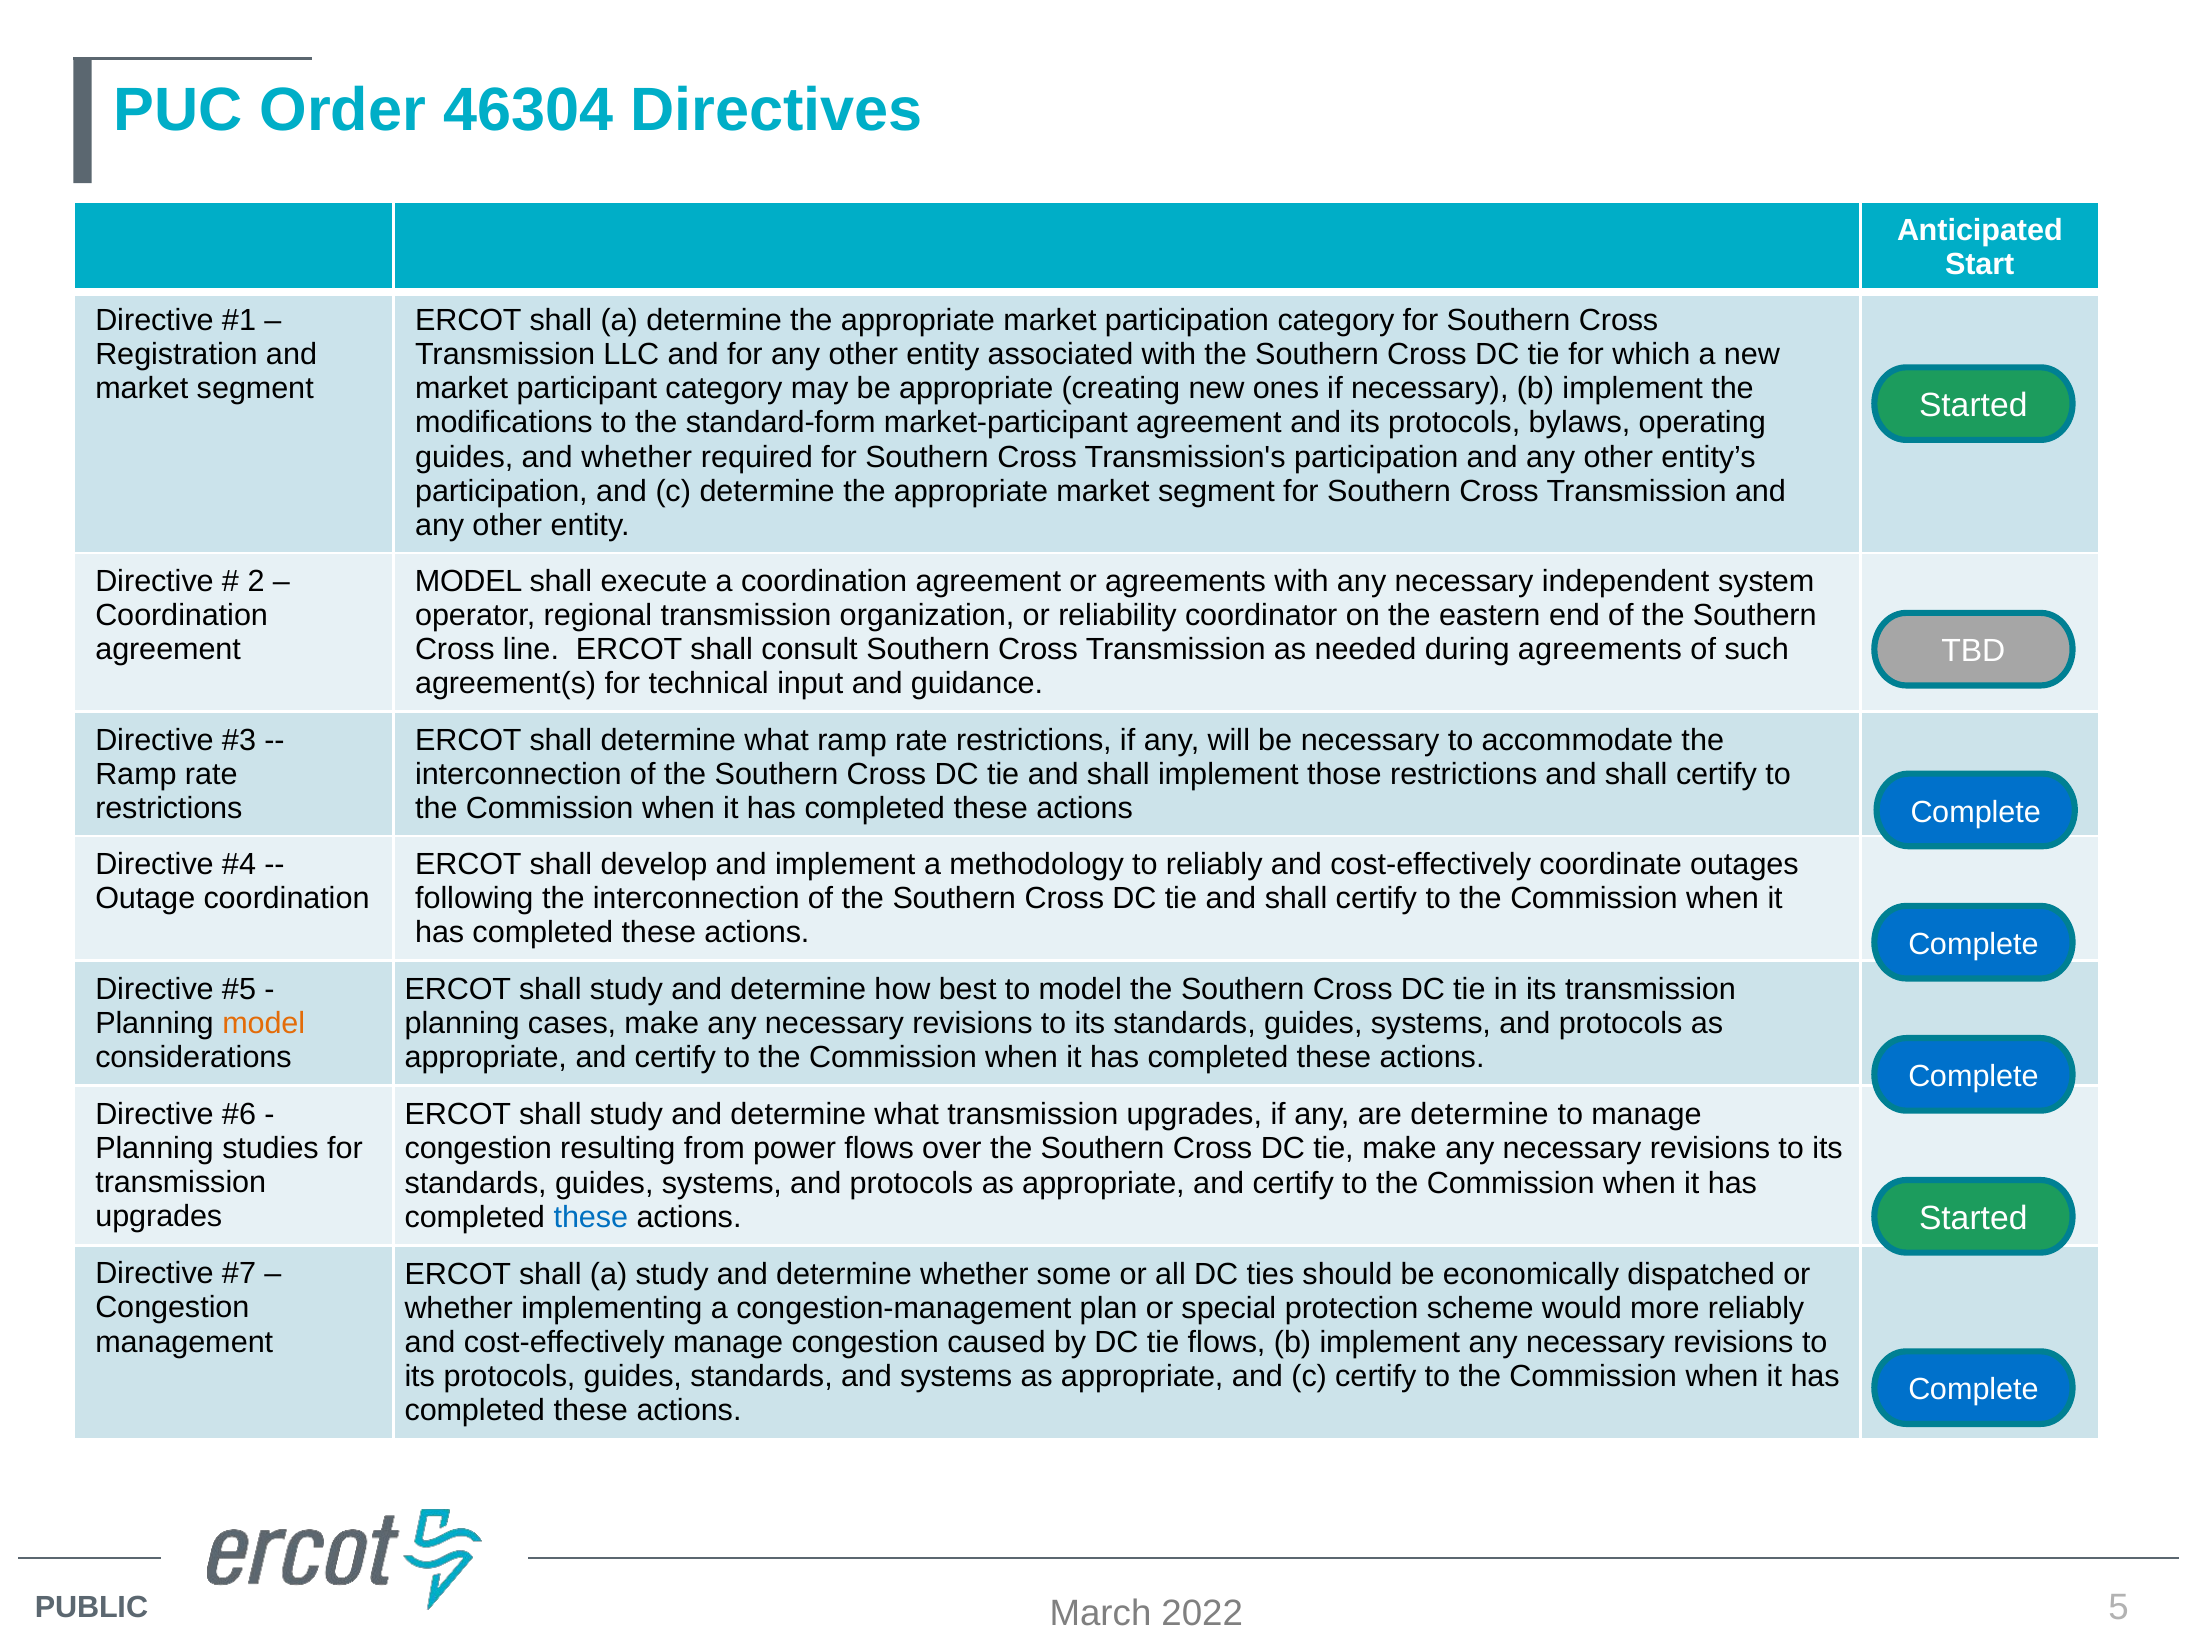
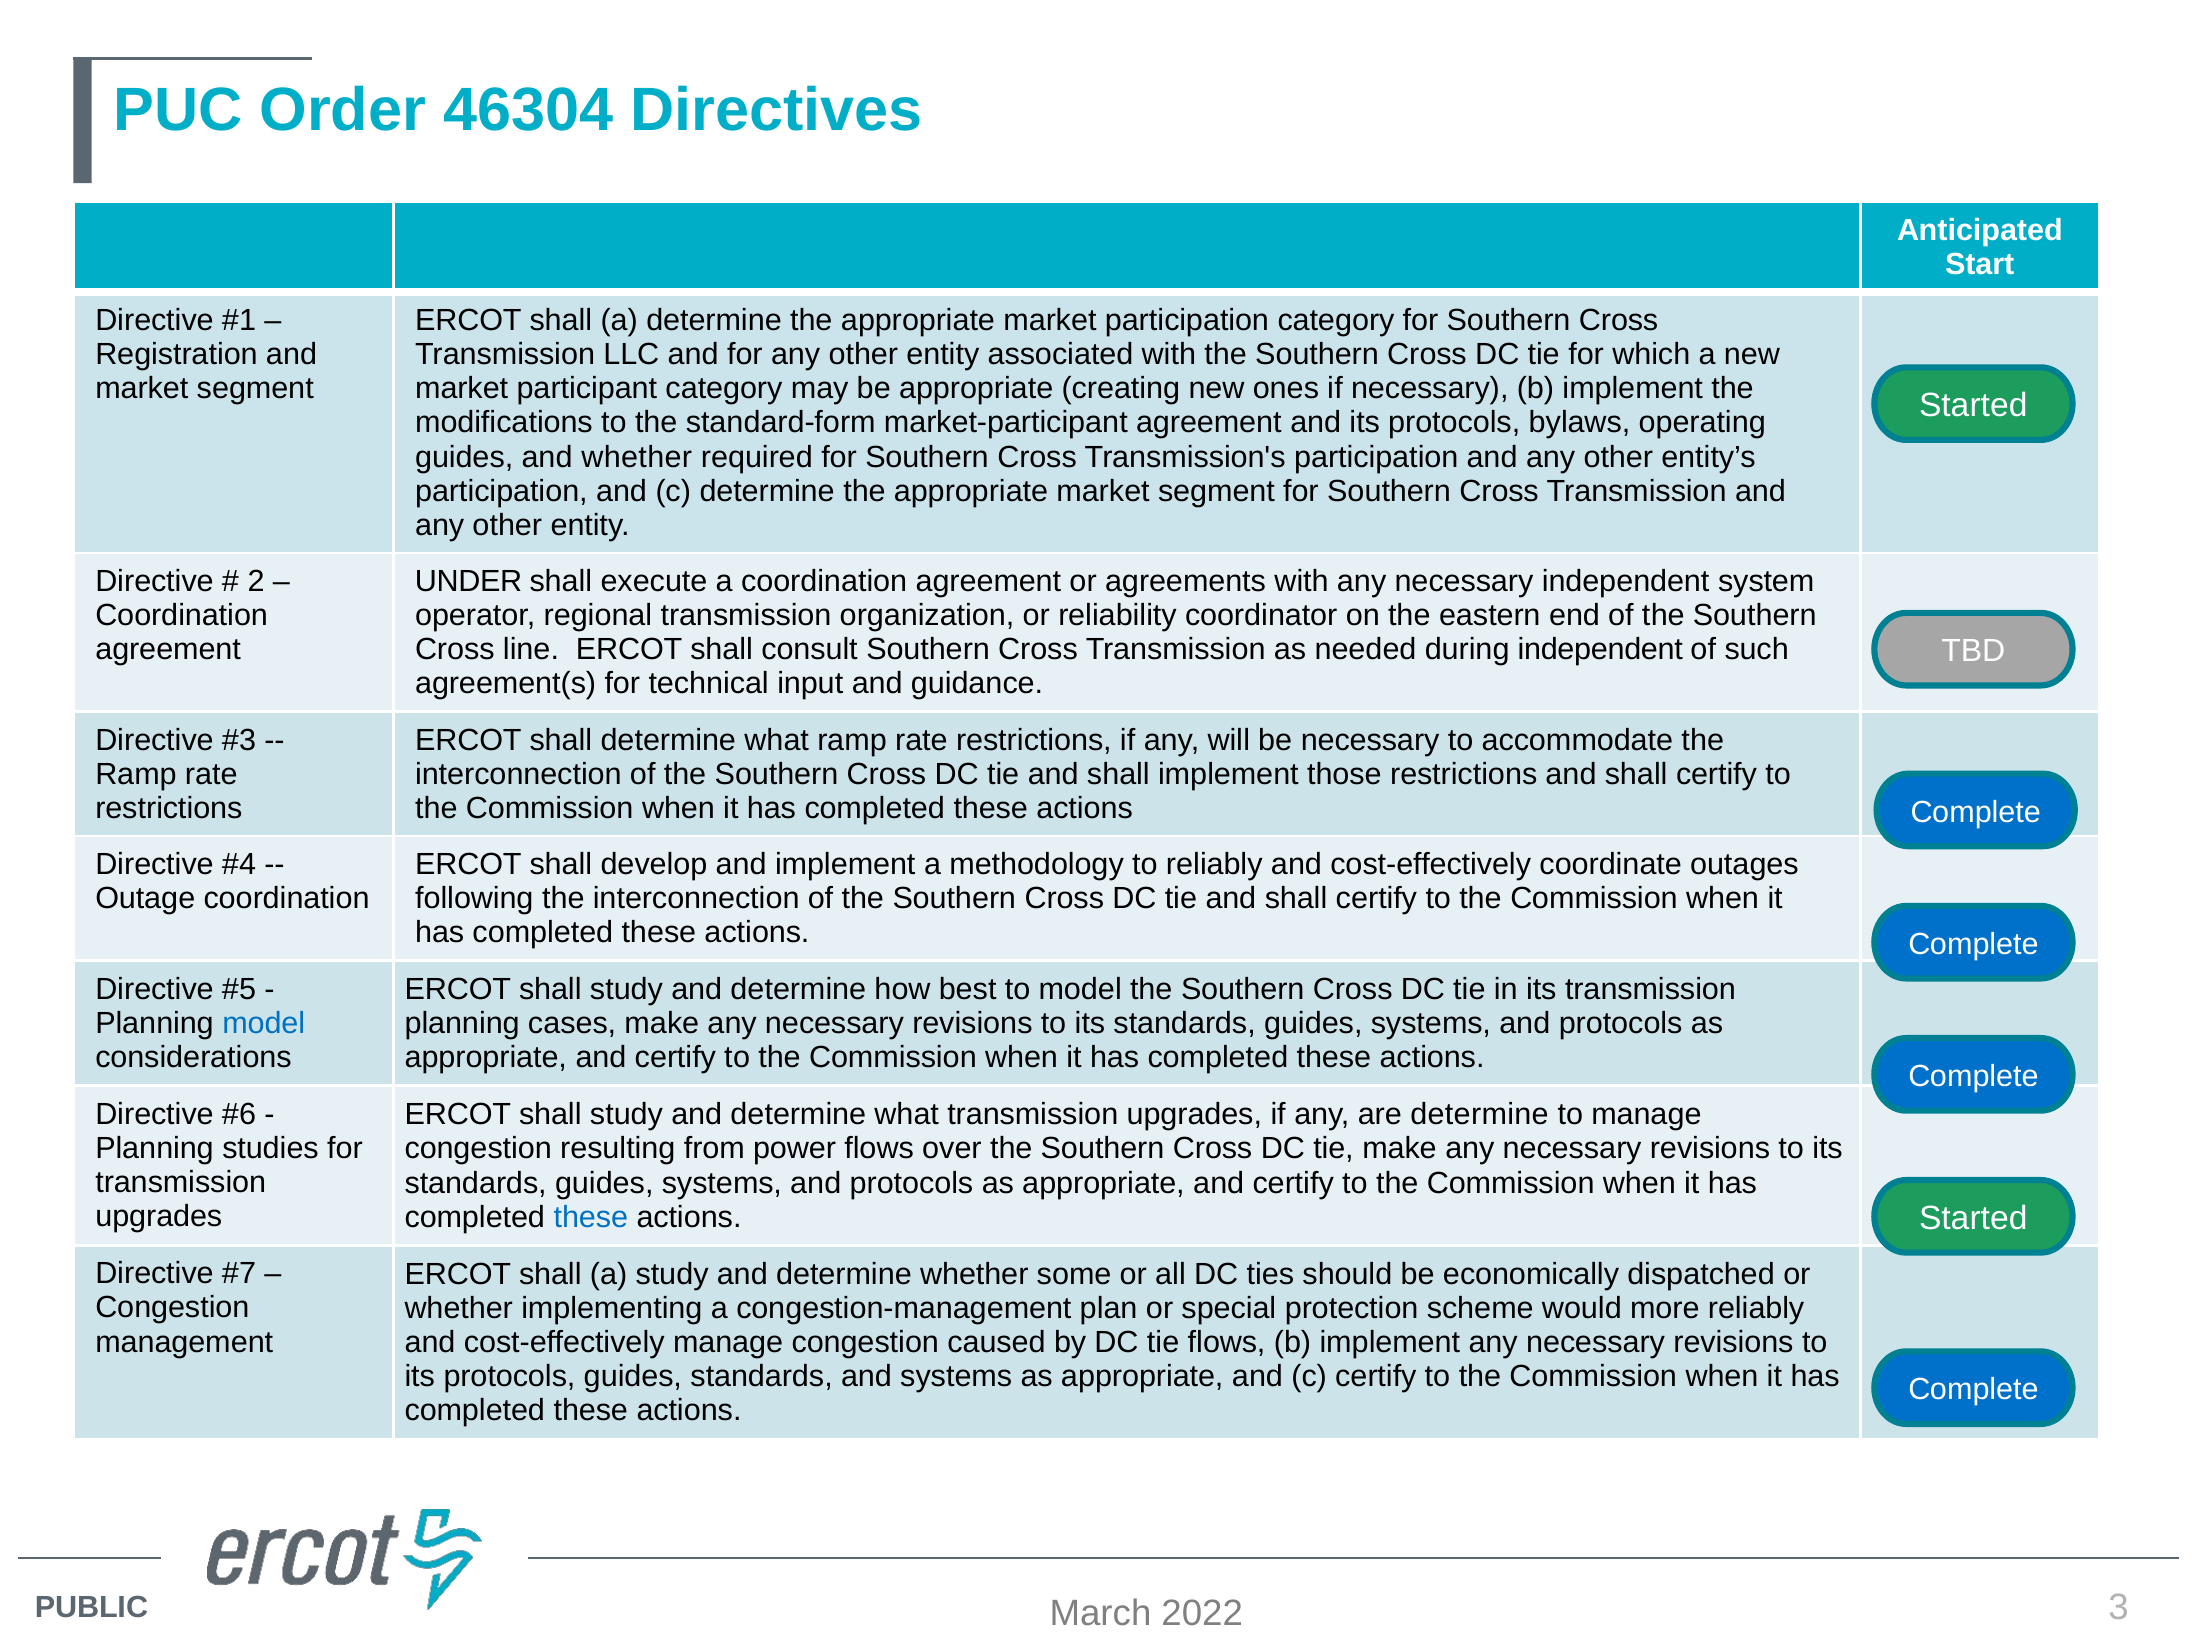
MODEL at (469, 582): MODEL -> UNDER
during agreements: agreements -> independent
model at (264, 1024) colour: orange -> blue
5: 5 -> 3
